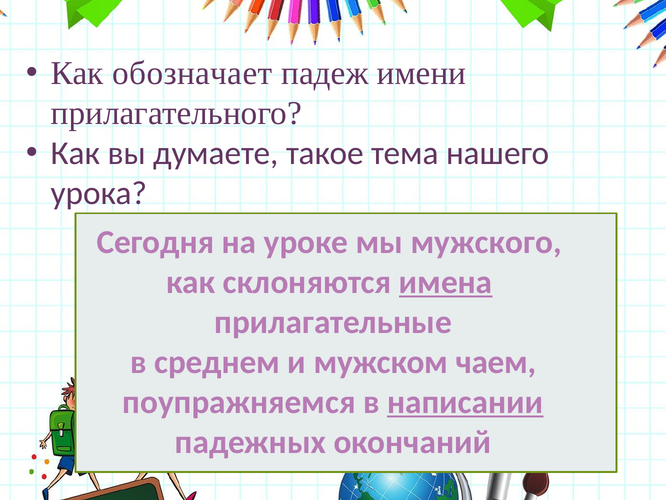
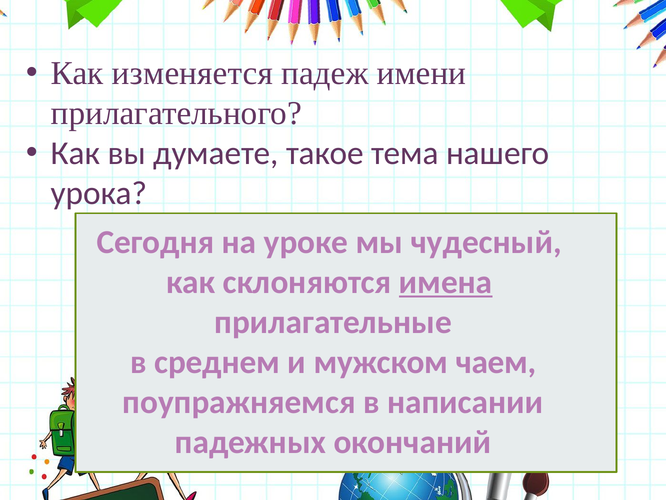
обозначает: обозначает -> изменяется
мужского: мужского -> чудесный
написании underline: present -> none
